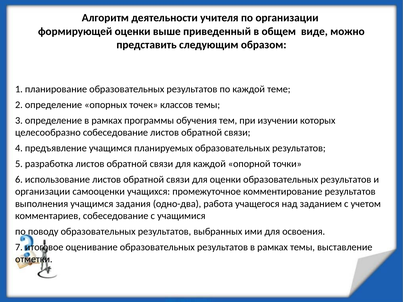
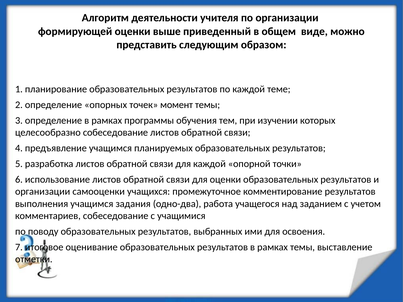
классов: классов -> момент
